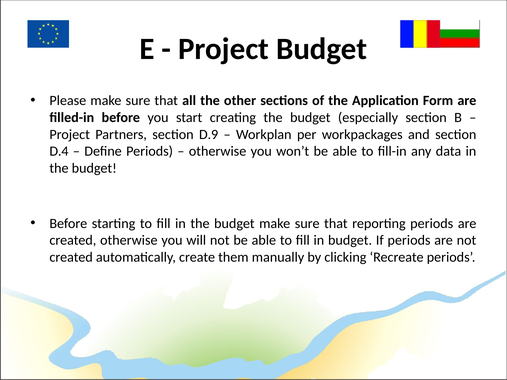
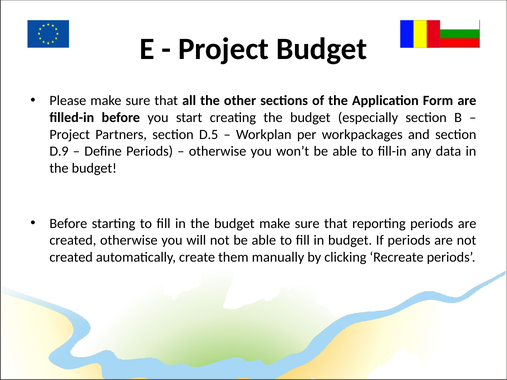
D.9: D.9 -> D.5
D.4: D.4 -> D.9
